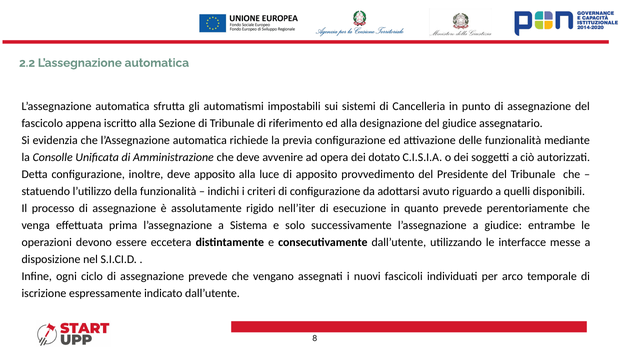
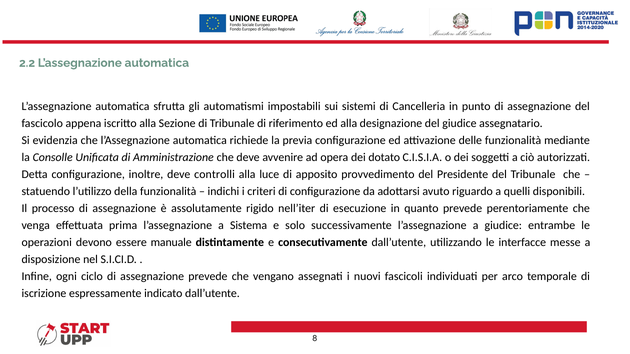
deve apposito: apposito -> controlli
eccetera: eccetera -> manuale
